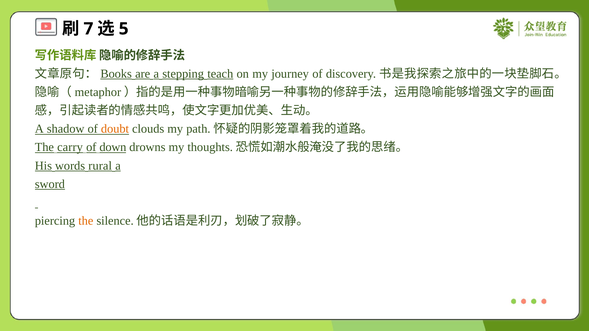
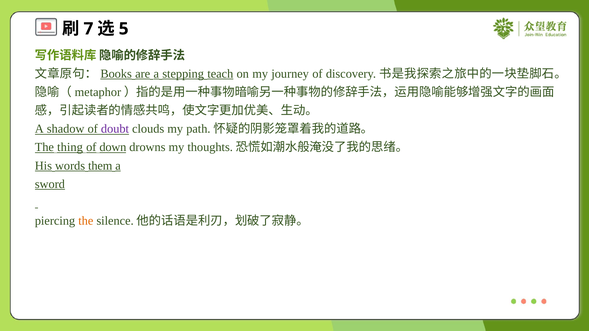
doubt colour: orange -> purple
carry: carry -> thing
rural: rural -> them
